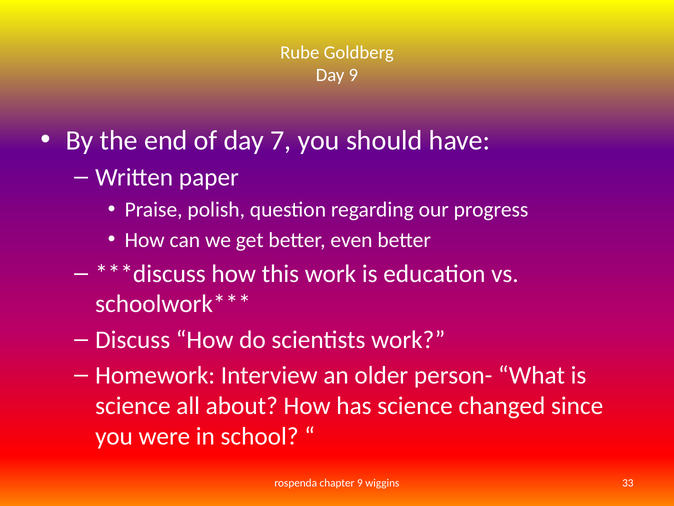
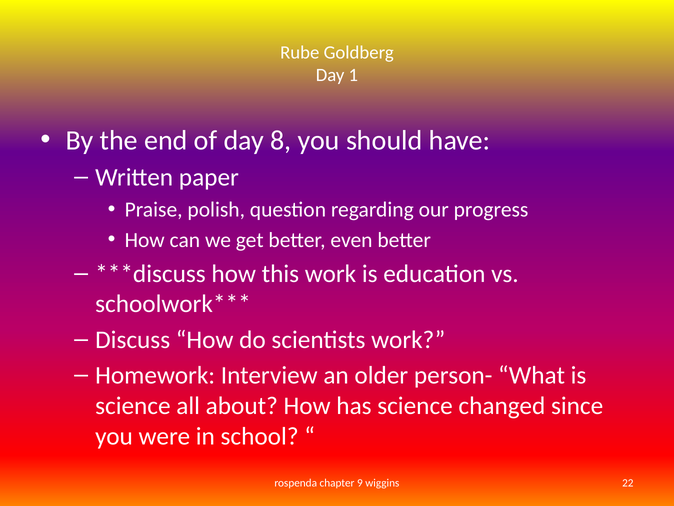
Day 9: 9 -> 1
7: 7 -> 8
33: 33 -> 22
